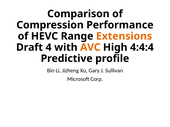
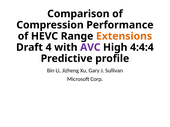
AVC colour: orange -> purple
